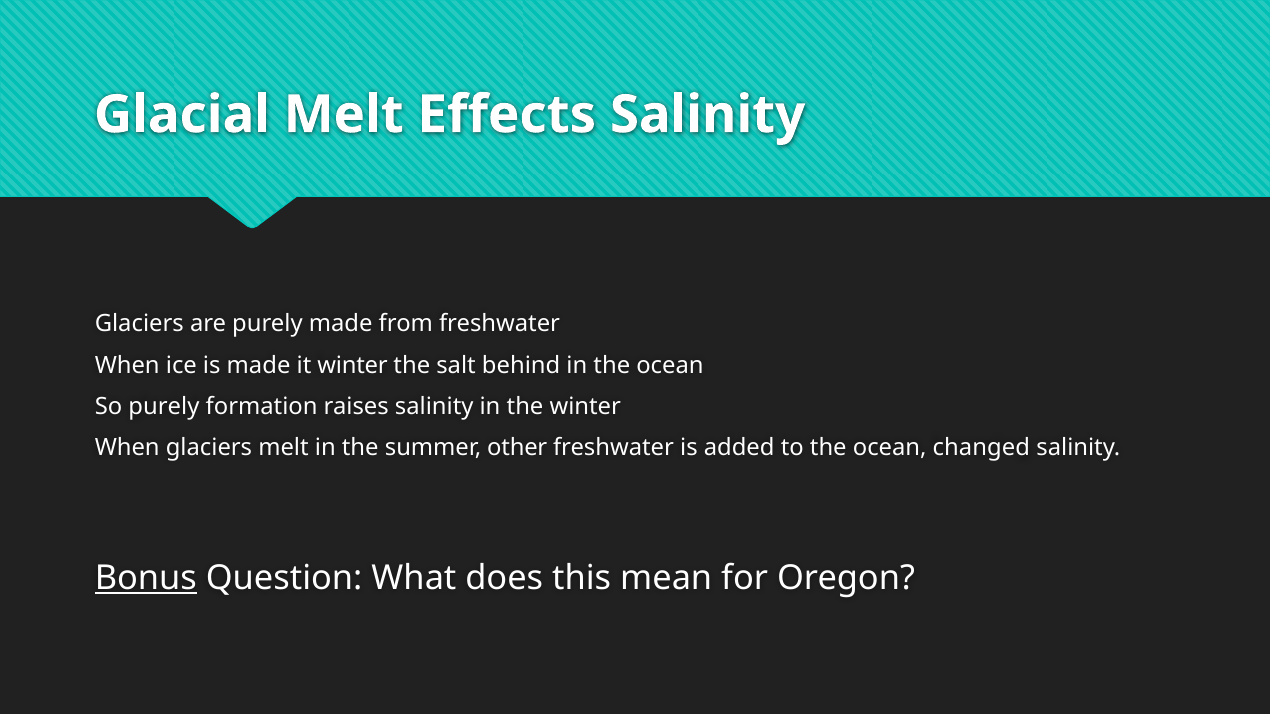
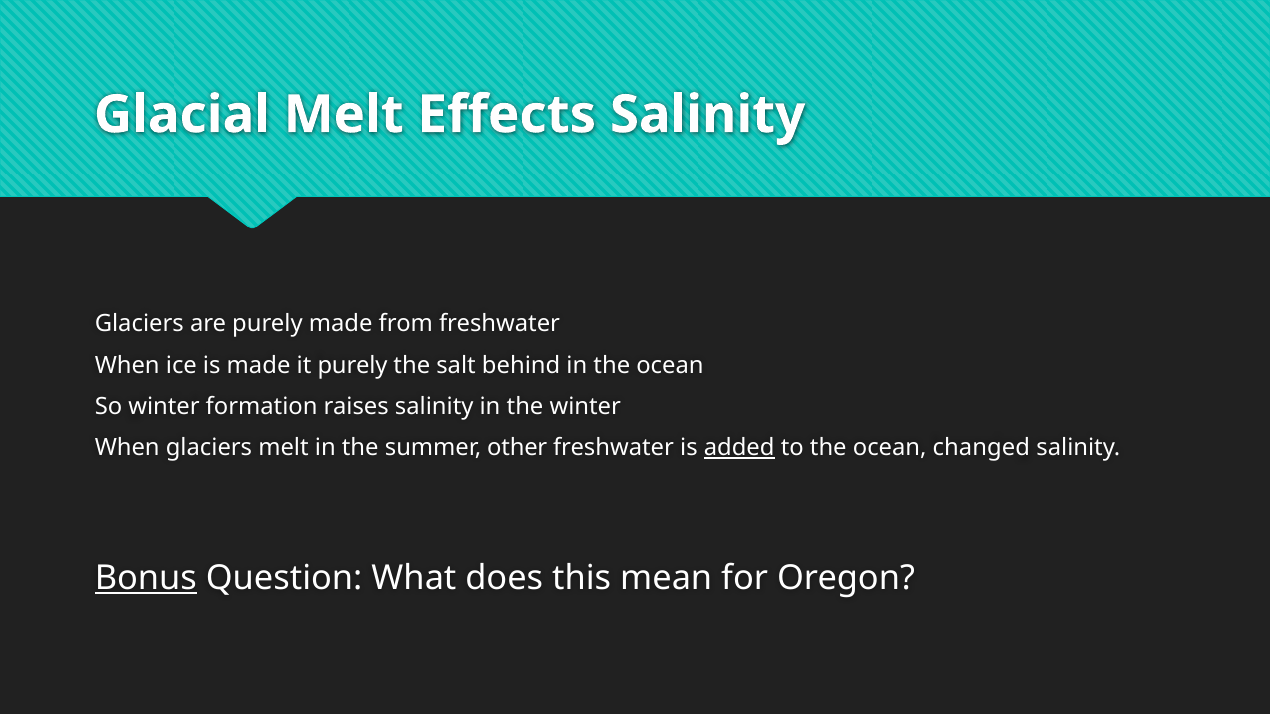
it winter: winter -> purely
So purely: purely -> winter
added underline: none -> present
